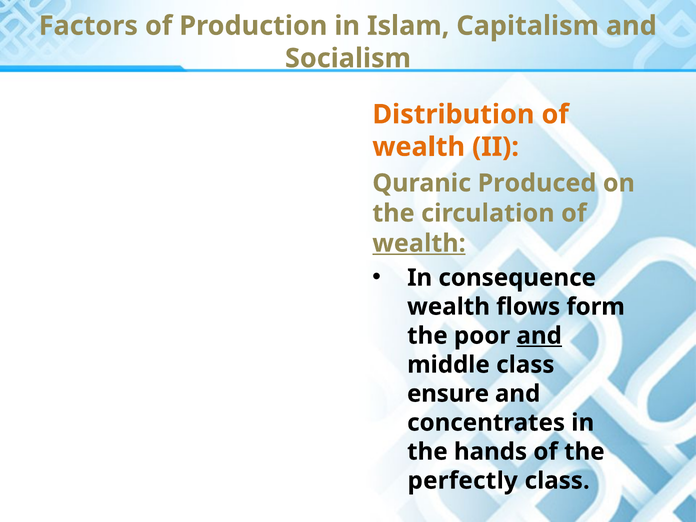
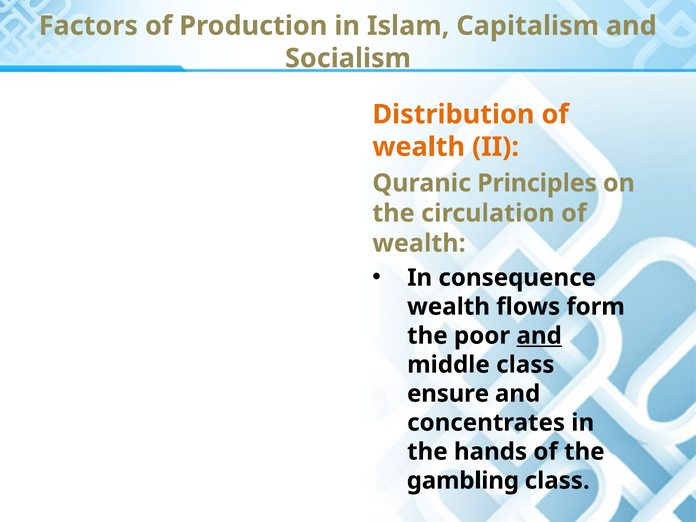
Produced: Produced -> Principles
wealth at (419, 243) underline: present -> none
perfectly: perfectly -> gambling
